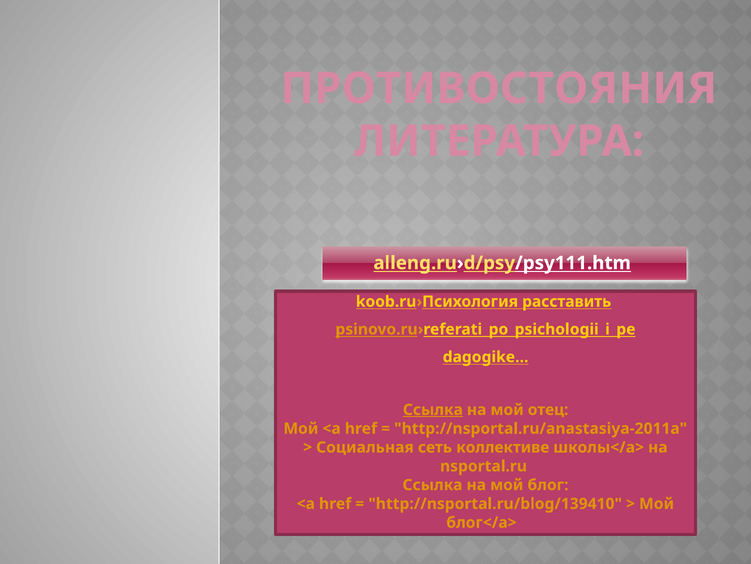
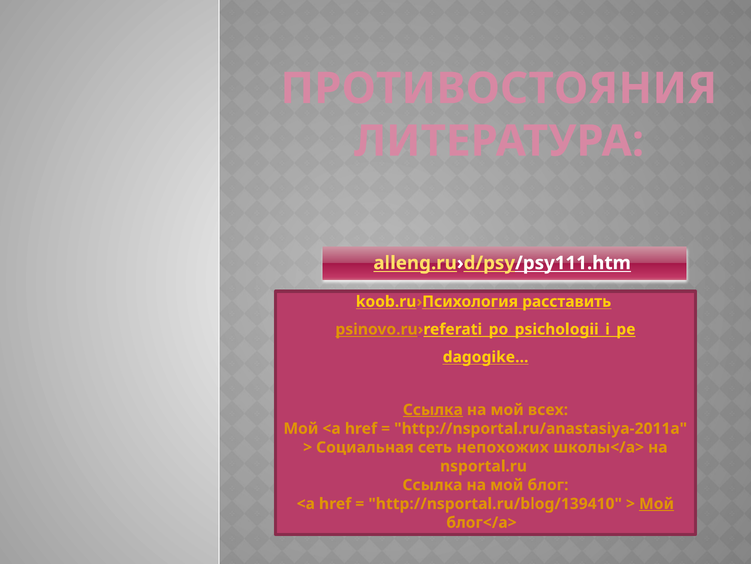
отец: отец -> всех
коллективе: коллективе -> непохожих
Мой at (657, 503) underline: none -> present
